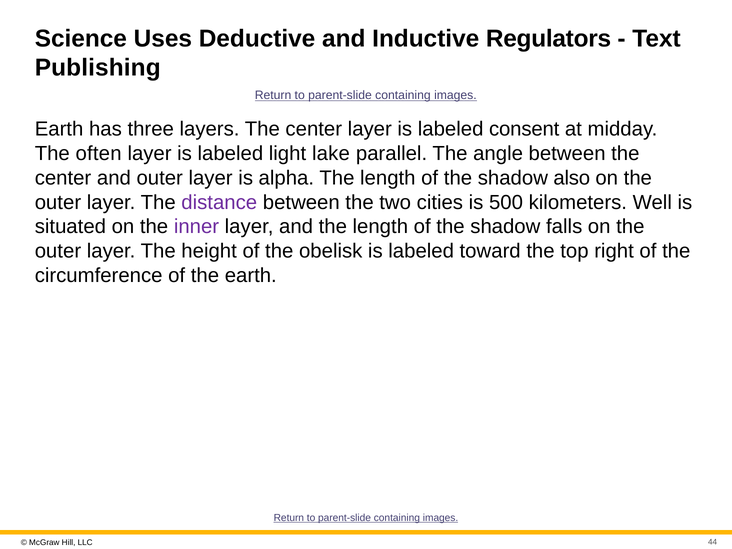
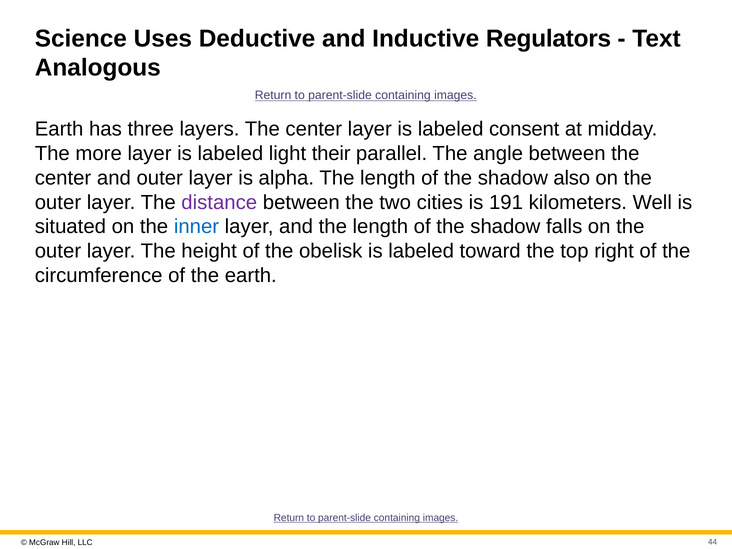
Publishing: Publishing -> Analogous
often: often -> more
lake: lake -> their
500: 500 -> 191
inner colour: purple -> blue
